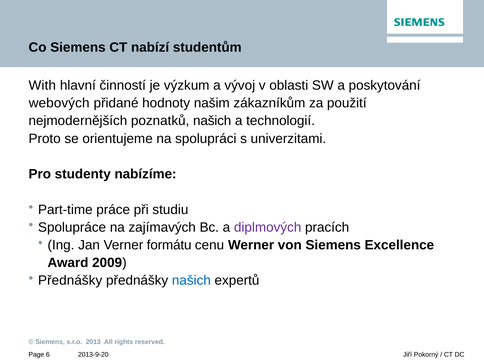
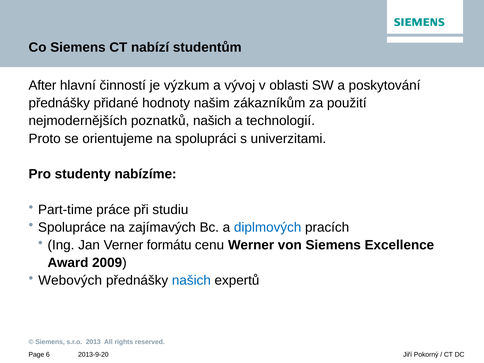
With: With -> After
webových at (59, 103): webových -> přednášky
diplmových colour: purple -> blue
Přednášky at (70, 281): Přednášky -> Webových
